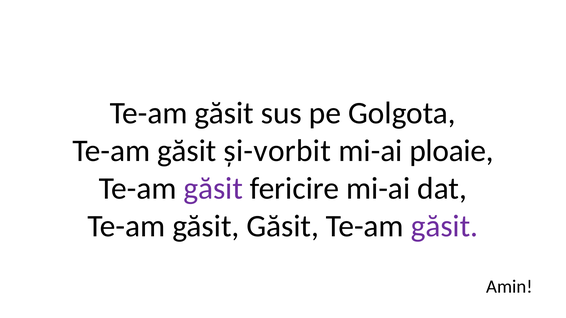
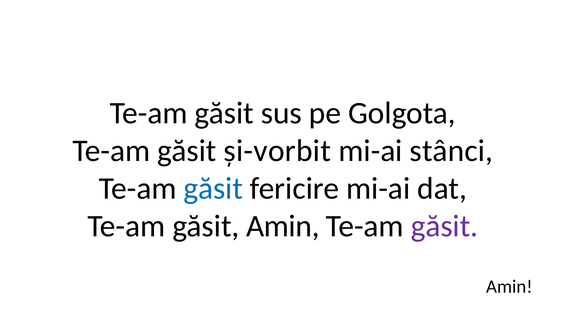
ploaie: ploaie -> stânci
găsit at (213, 189) colour: purple -> blue
Găsit at (283, 226): Găsit -> Amin
